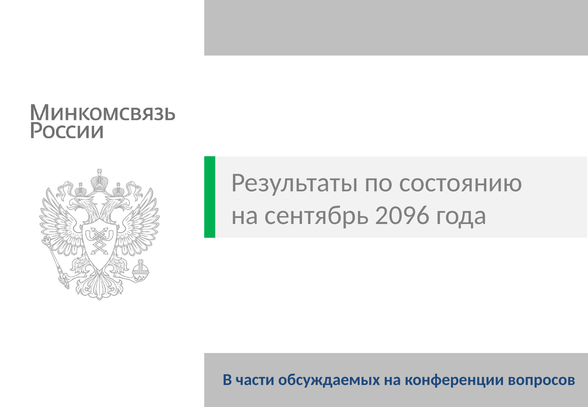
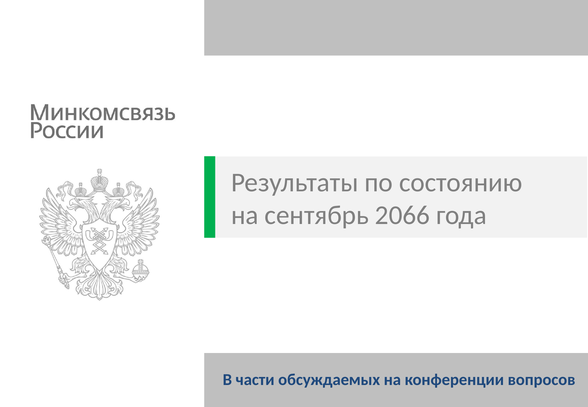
2096: 2096 -> 2066
